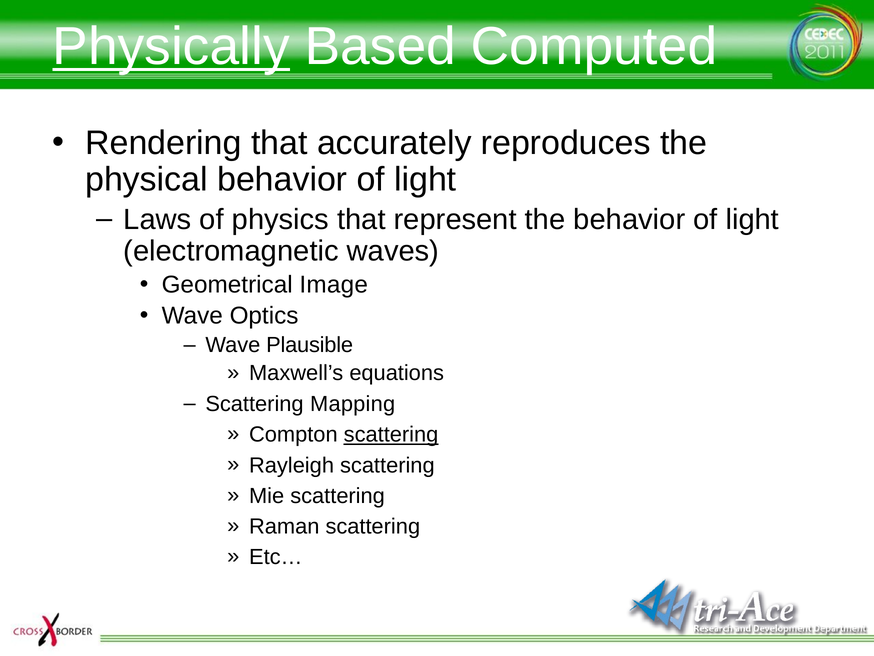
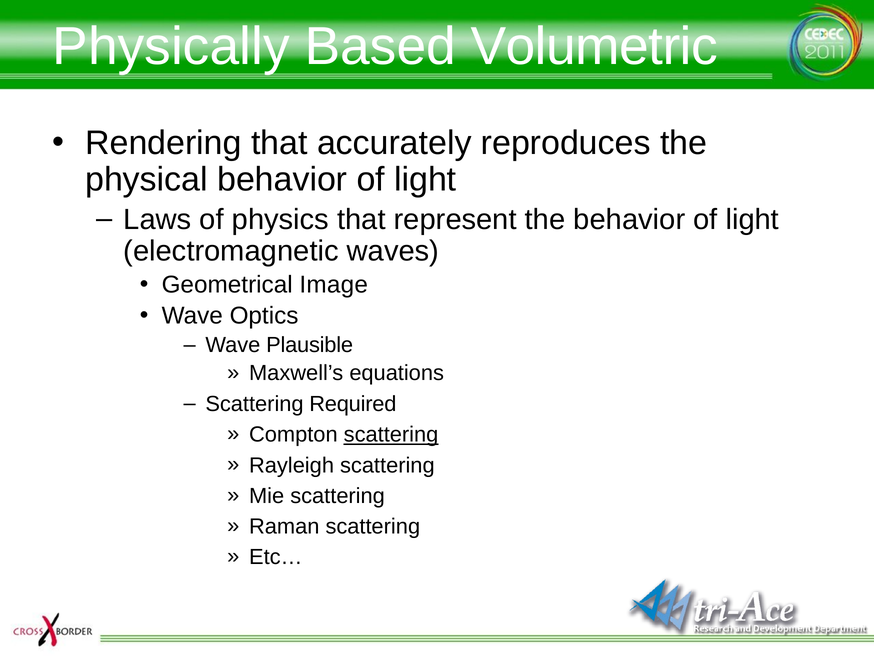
Physically underline: present -> none
Computed: Computed -> Volumetric
Mapping: Mapping -> Required
